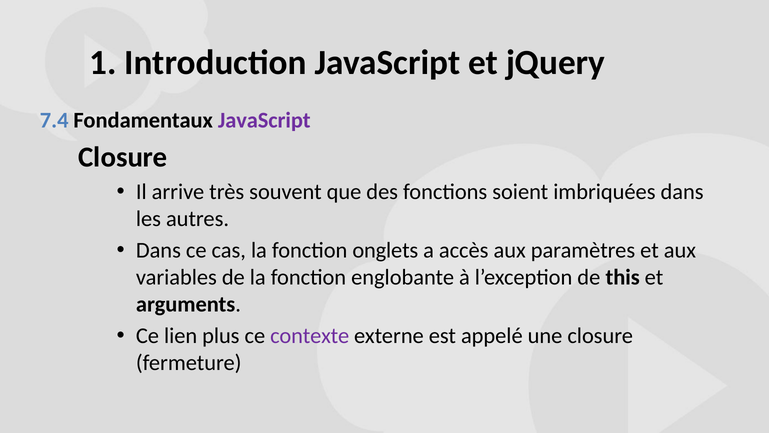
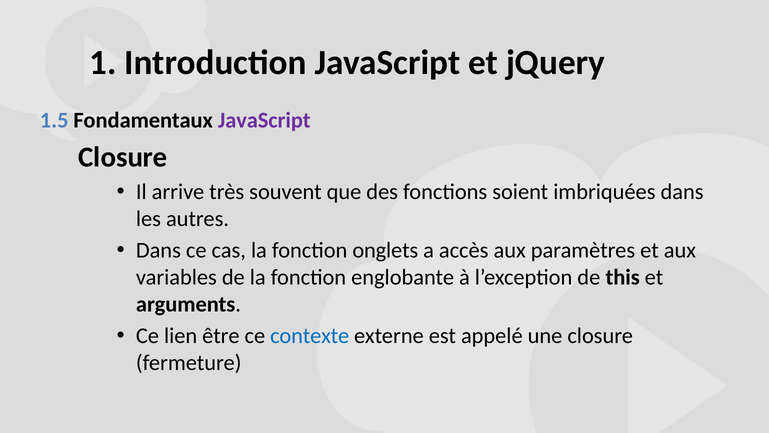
7.4: 7.4 -> 1.5
plus: plus -> être
contexte colour: purple -> blue
